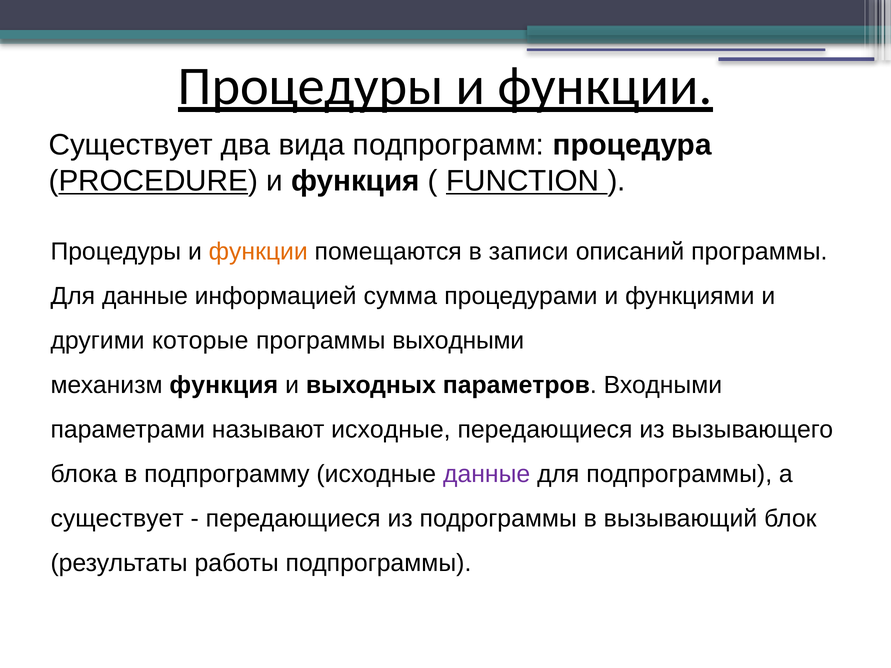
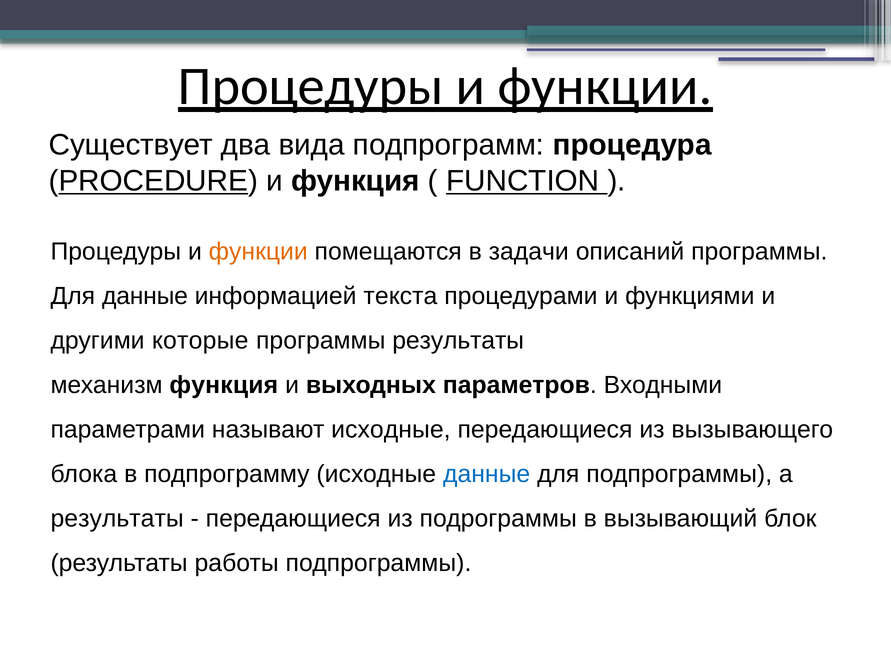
записи: записи -> задачи
сумма: сумма -> текста
программы выходными: выходными -> результаты
данные at (487, 474) colour: purple -> blue
существует at (117, 519): существует -> результаты
